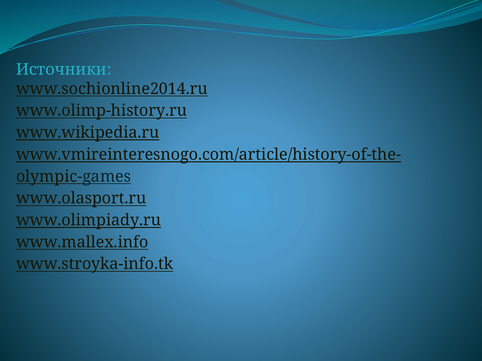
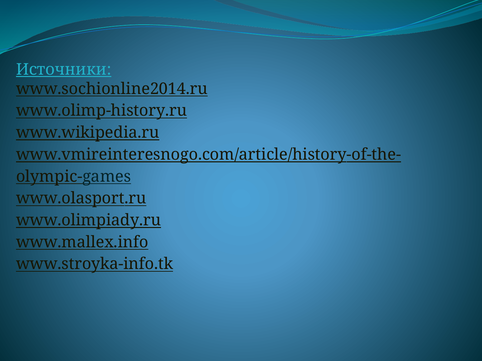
Источники underline: none -> present
